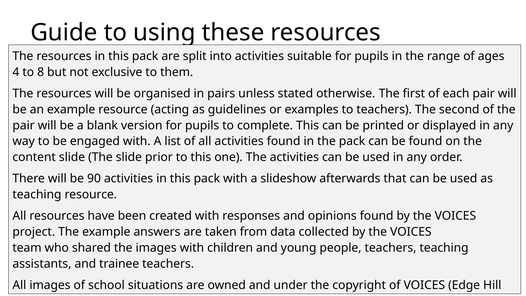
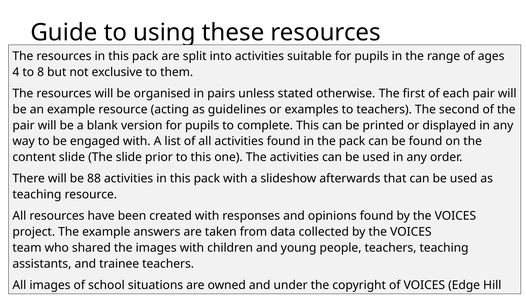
90: 90 -> 88
